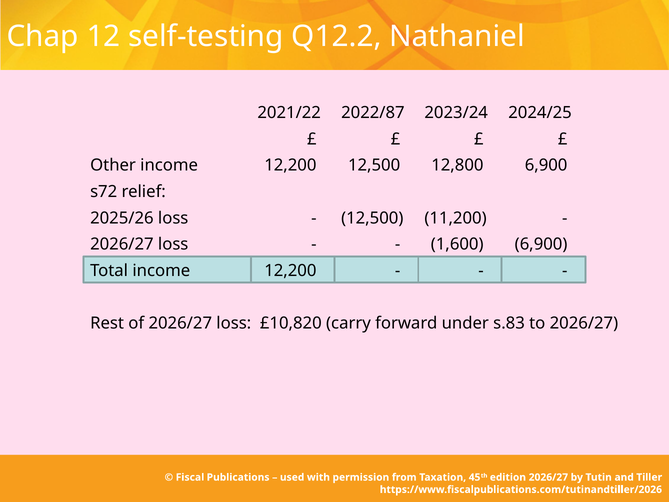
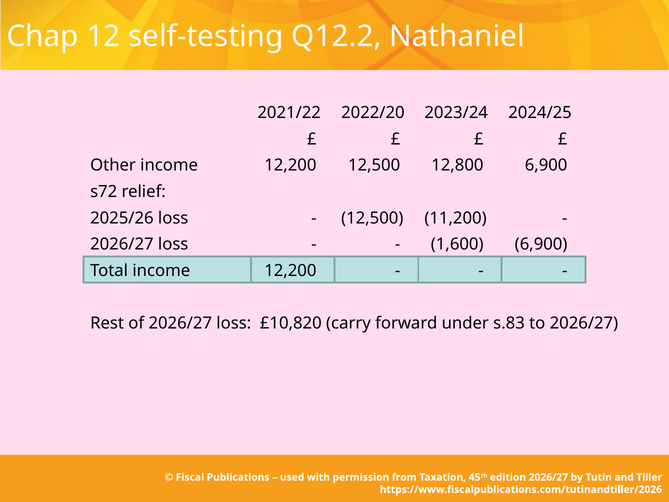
2022/87: 2022/87 -> 2022/20
